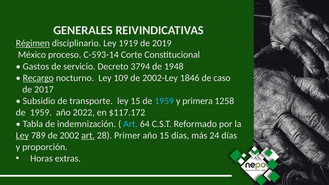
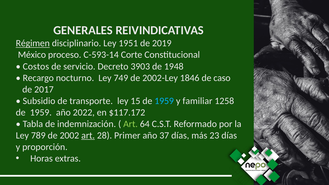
1919: 1919 -> 1951
Gastos: Gastos -> Costos
3794: 3794 -> 3903
Recargo underline: present -> none
109: 109 -> 749
primera: primera -> familiar
Art at (131, 124) colour: light blue -> light green
Ley at (22, 135) underline: present -> none
año 15: 15 -> 37
24: 24 -> 23
